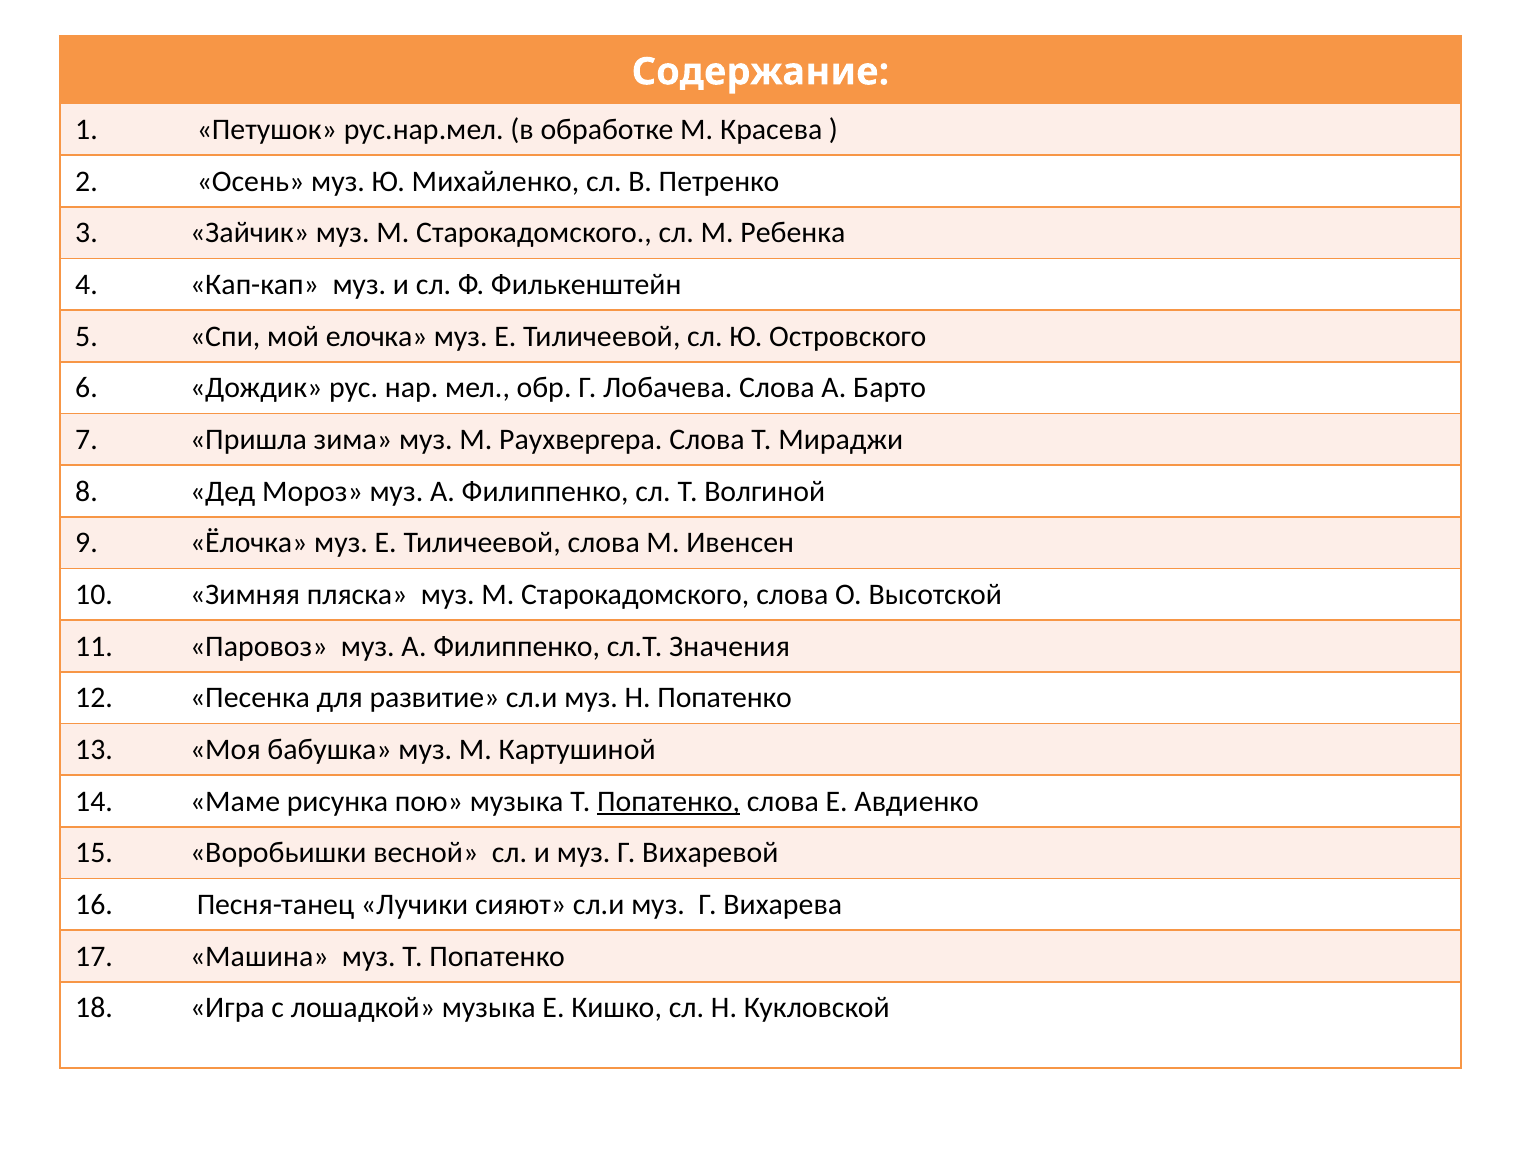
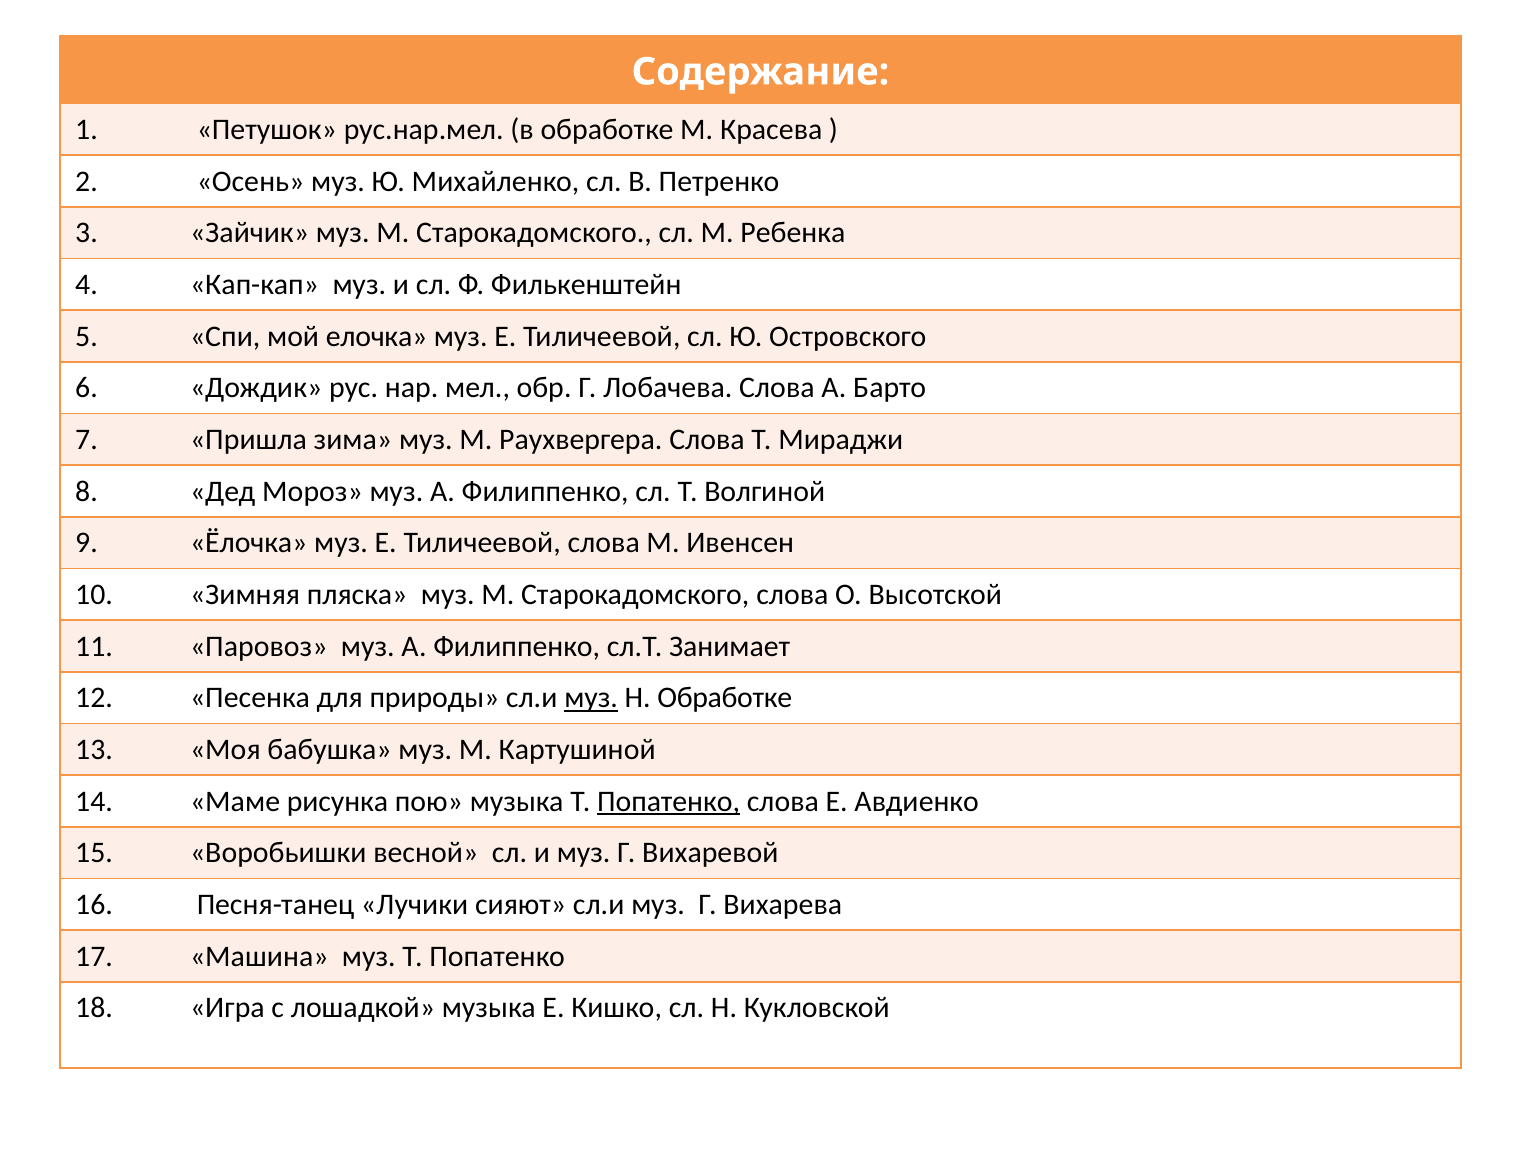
Значения: Значения -> Занимает
развитие: развитие -> природы
муз at (591, 698) underline: none -> present
Н Попатенко: Попатенко -> Обработке
